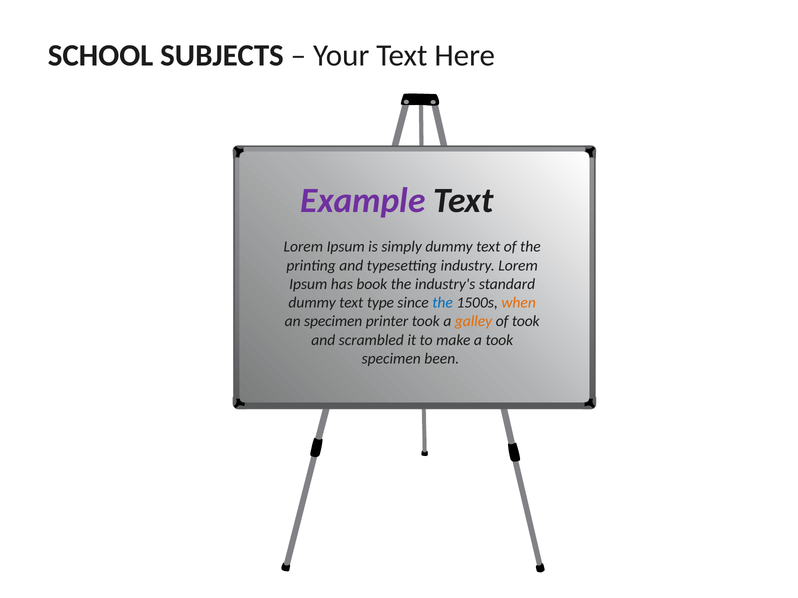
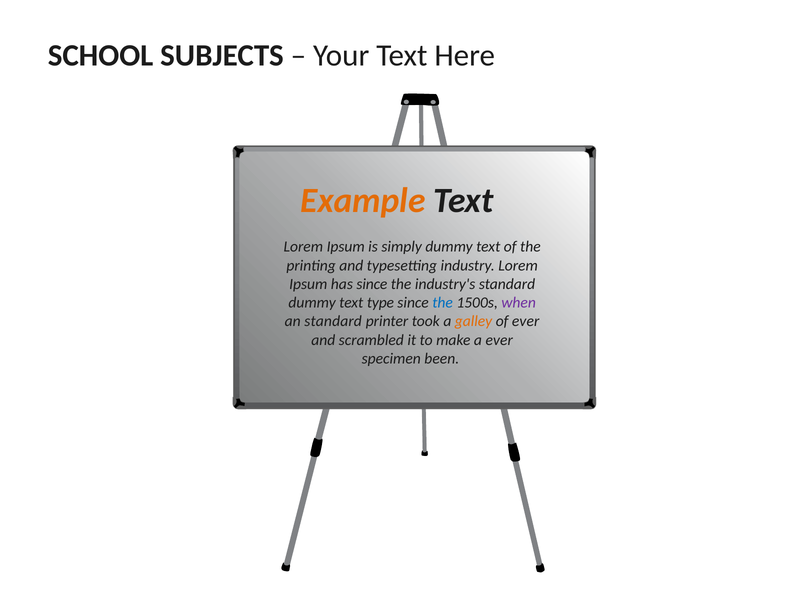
Example colour: purple -> orange
has book: book -> since
when colour: orange -> purple
an specimen: specimen -> standard
of took: took -> ever
a took: took -> ever
